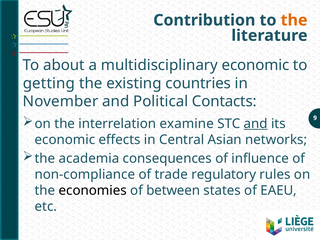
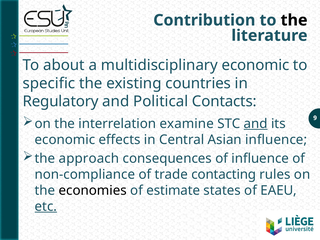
the at (294, 20) colour: orange -> black
getting: getting -> specific
November: November -> Regulatory
Asian networks: networks -> influence
academia: academia -> approach
regulatory: regulatory -> contacting
between: between -> estimate
etc underline: none -> present
